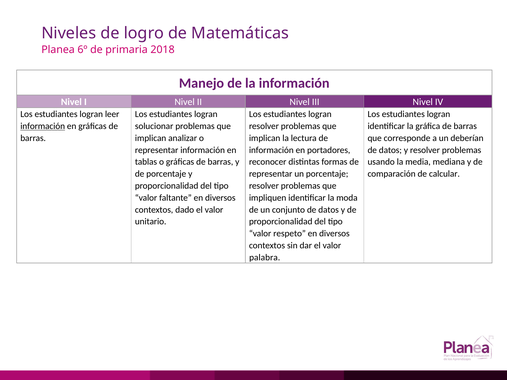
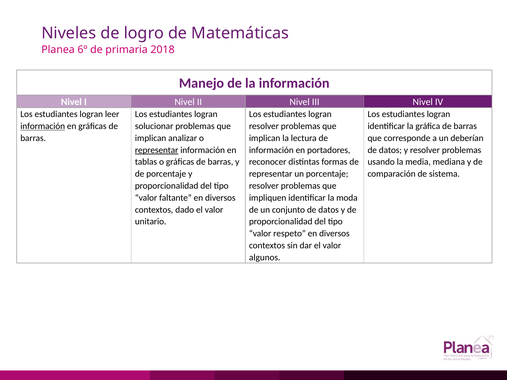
representar at (157, 150) underline: none -> present
calcular: calcular -> sistema
palabra: palabra -> algunos
